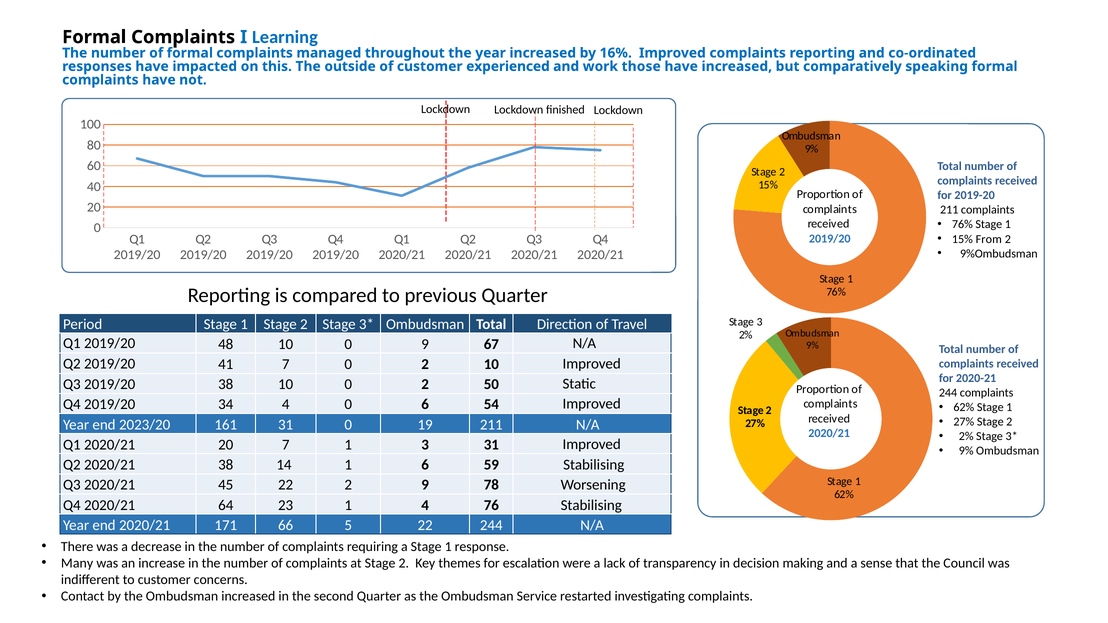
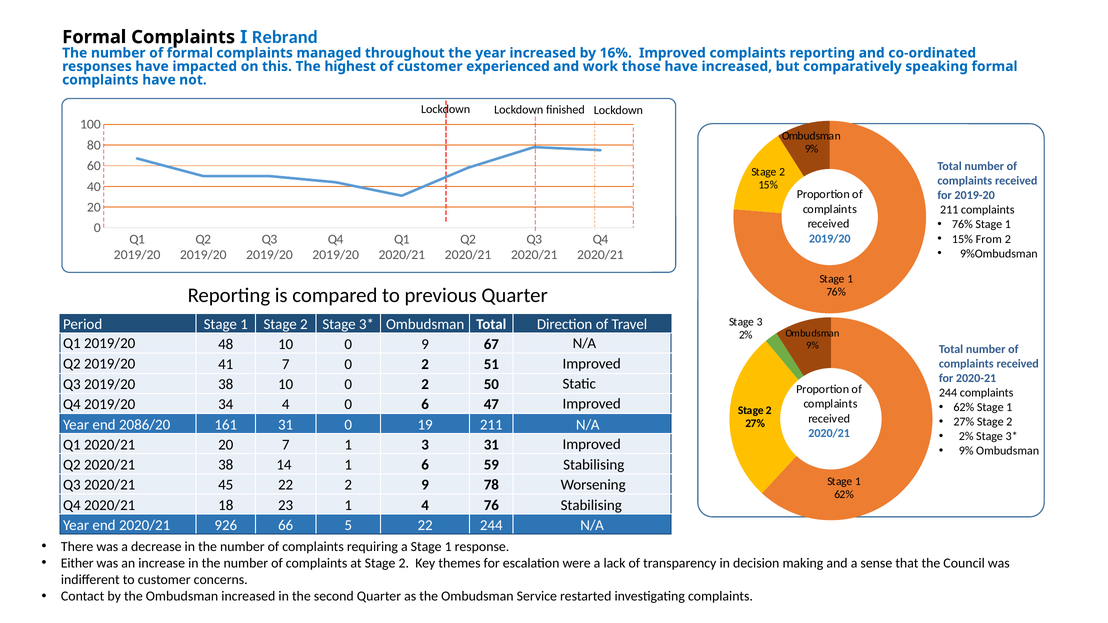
Learning: Learning -> Rebrand
outside: outside -> highest
2 10: 10 -> 51
54: 54 -> 47
2023/20: 2023/20 -> 2086/20
64: 64 -> 18
171: 171 -> 926
Many: Many -> Either
